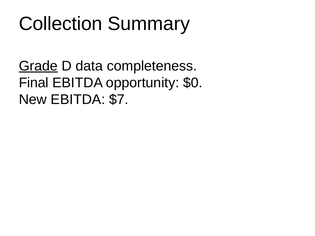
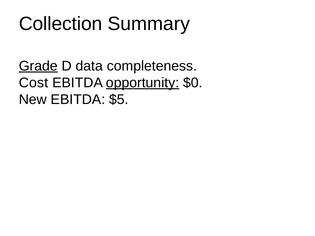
Final: Final -> Cost
opportunity underline: none -> present
$7: $7 -> $5
